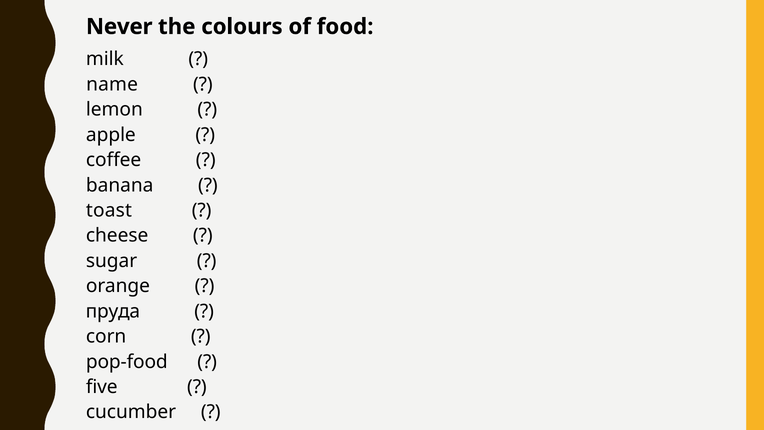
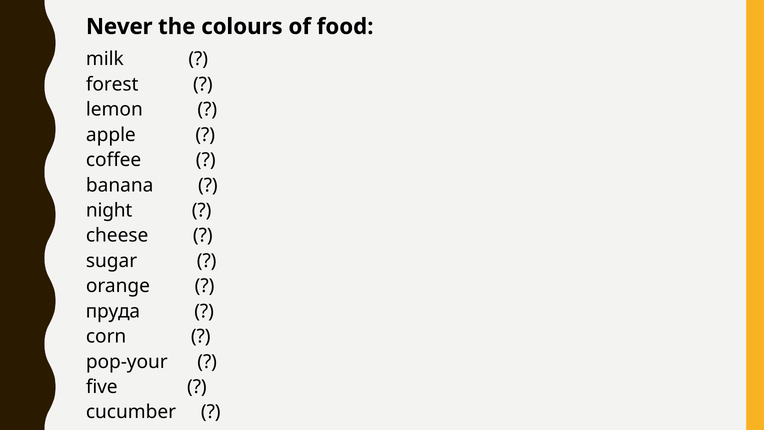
name: name -> forest
toast: toast -> night
pop-food: pop-food -> pop-your
